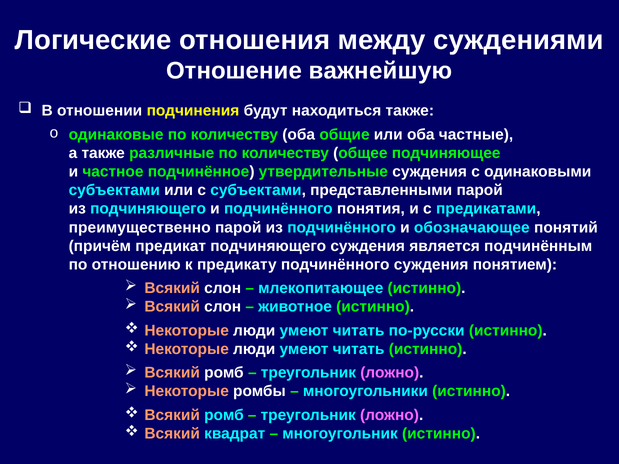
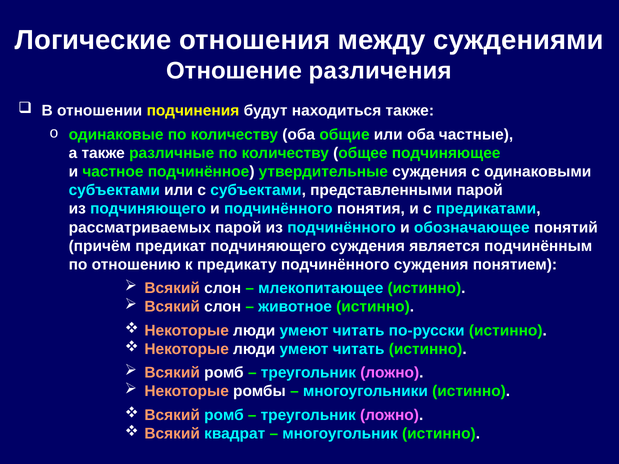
важнейшую: важнейшую -> различения
преимущественно: преимущественно -> рассматриваемых
